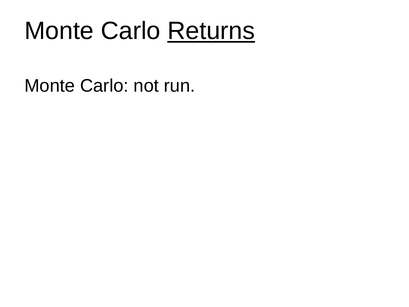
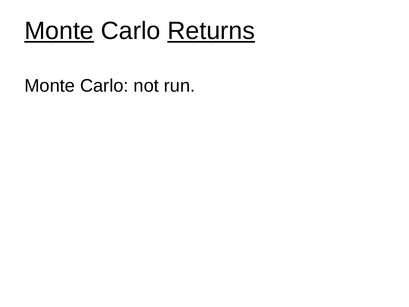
Monte at (59, 31) underline: none -> present
